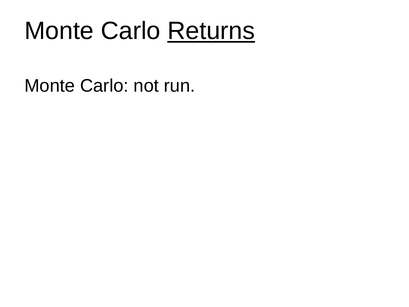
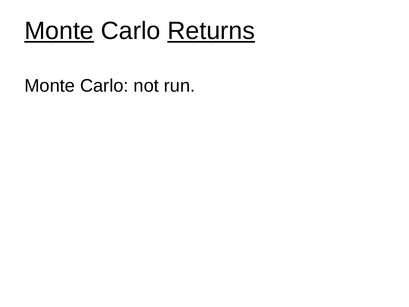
Monte at (59, 31) underline: none -> present
